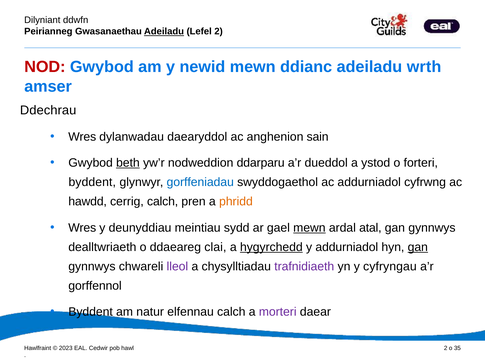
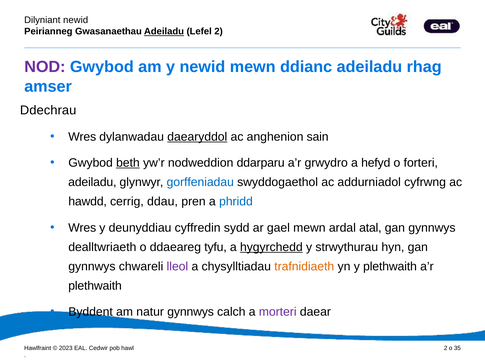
ddwfn at (76, 20): ddwfn -> newid
NOD colour: red -> purple
wrth: wrth -> rhag
daearyddol underline: none -> present
dueddol: dueddol -> grwydro
ystod: ystod -> hefyd
byddent at (92, 182): byddent -> adeiladu
cerrig calch: calch -> ddau
phridd colour: orange -> blue
meintiau: meintiau -> cyffredin
mewn at (309, 228) underline: present -> none
clai: clai -> tyfu
y addurniadol: addurniadol -> strwythurau
gan at (418, 247) underline: present -> none
trafnidiaeth colour: purple -> orange
y cyfryngau: cyfryngau -> plethwaith
gorffennol at (95, 286): gorffennol -> plethwaith
natur elfennau: elfennau -> gynnwys
